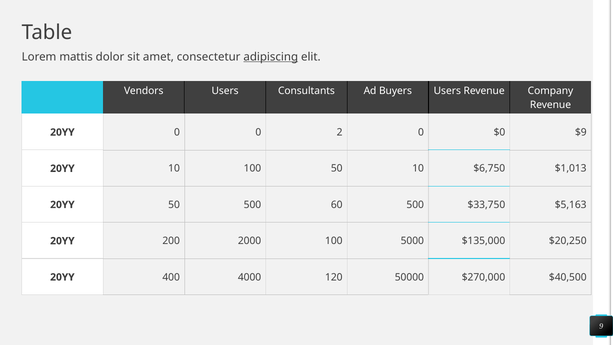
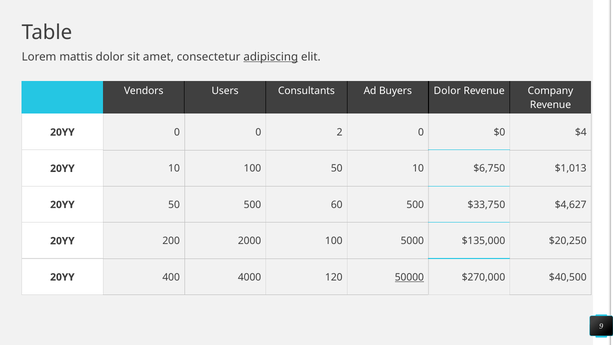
Buyers Users: Users -> Dolor
$9: $9 -> $4
$5,163: $5,163 -> $4,627
50000 underline: none -> present
